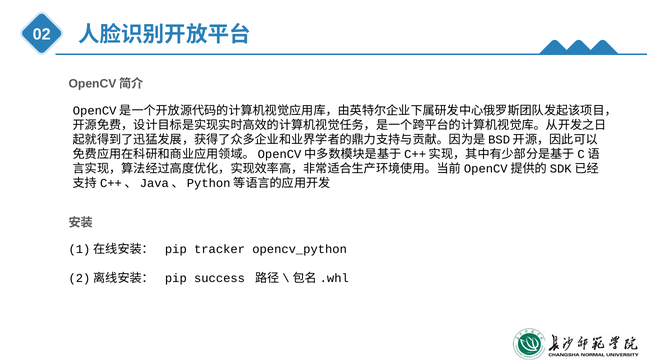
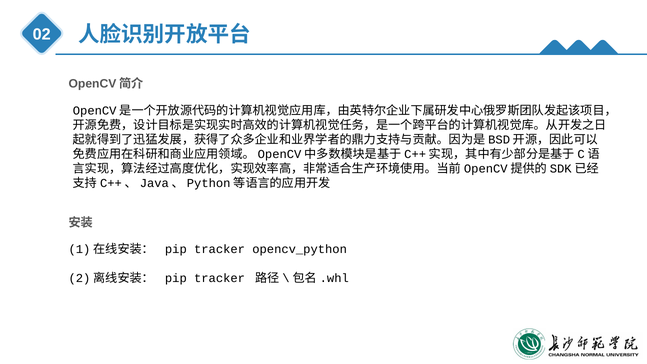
success at (220, 278): success -> tracker
